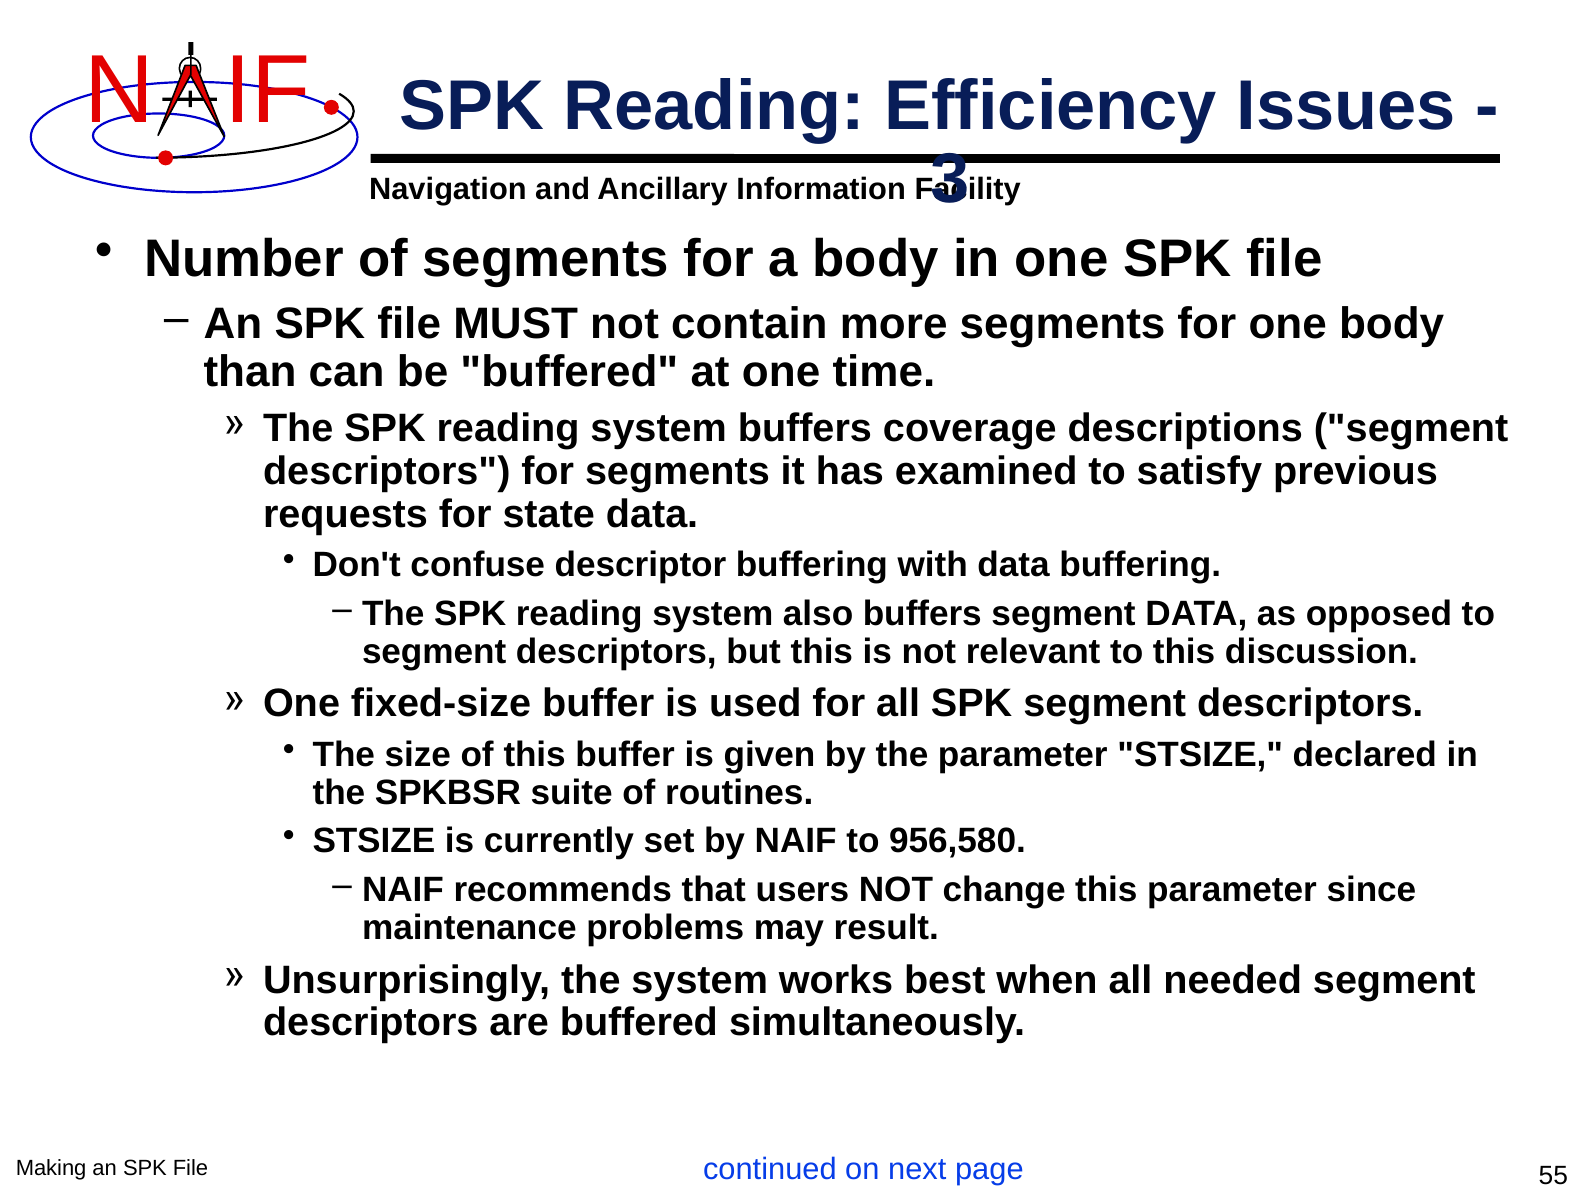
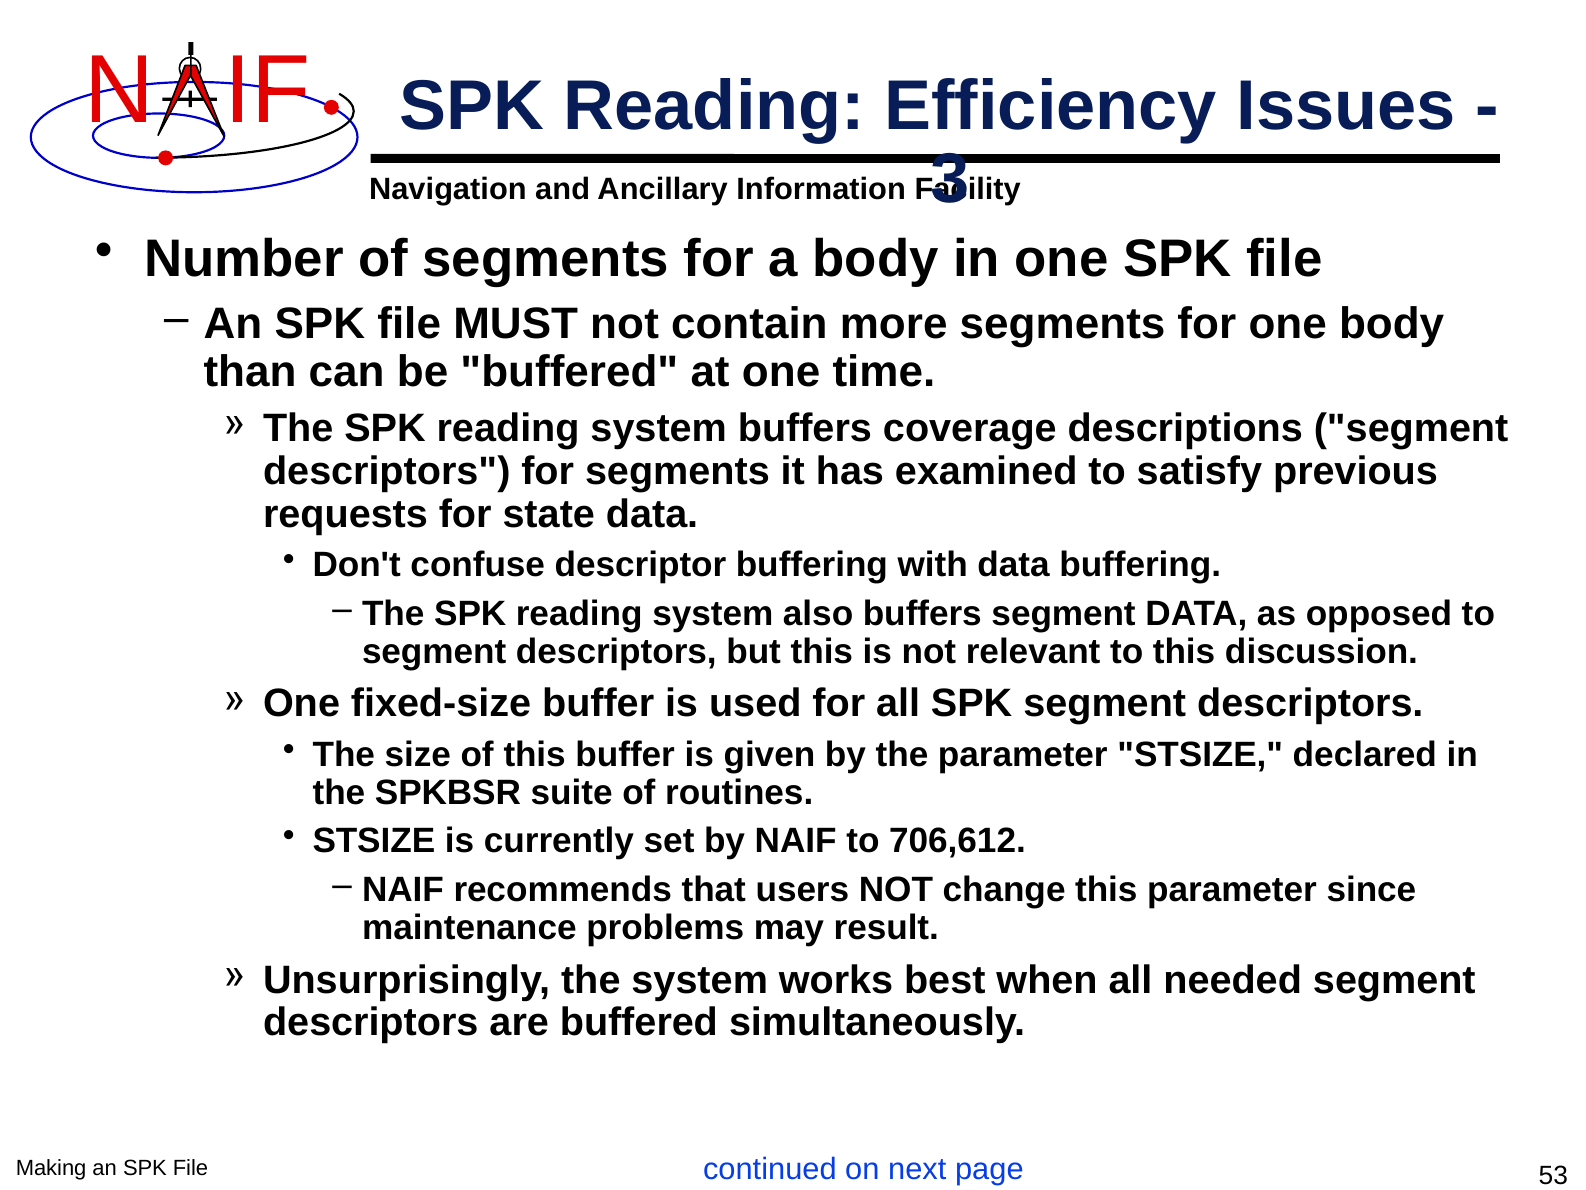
956,580: 956,580 -> 706,612
55: 55 -> 53
